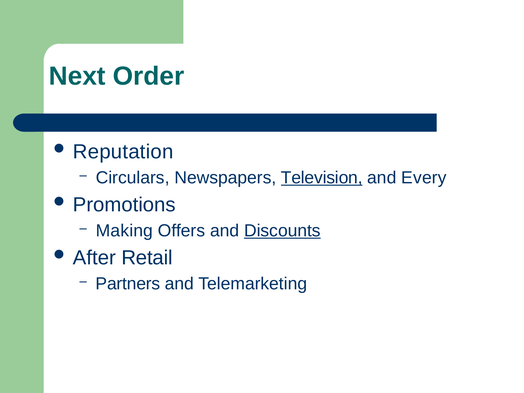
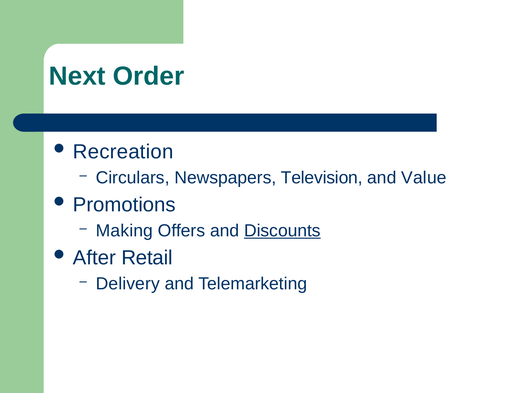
Reputation: Reputation -> Recreation
Television underline: present -> none
Every: Every -> Value
Partners: Partners -> Delivery
